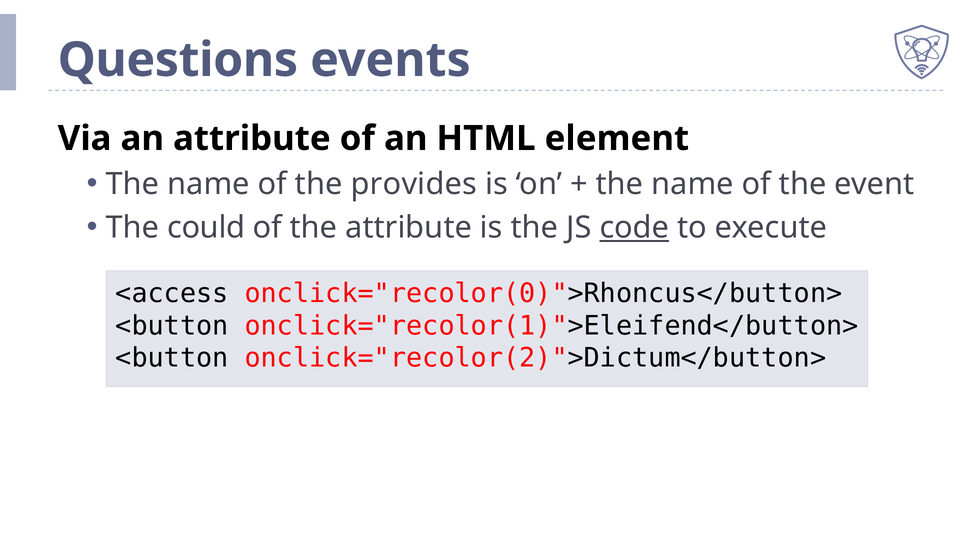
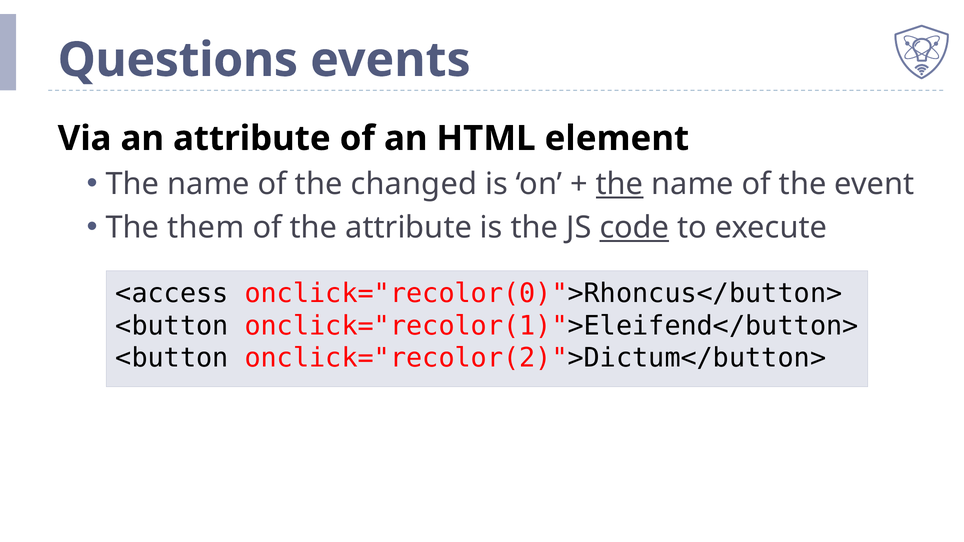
provides: provides -> changed
the at (620, 184) underline: none -> present
could: could -> them
